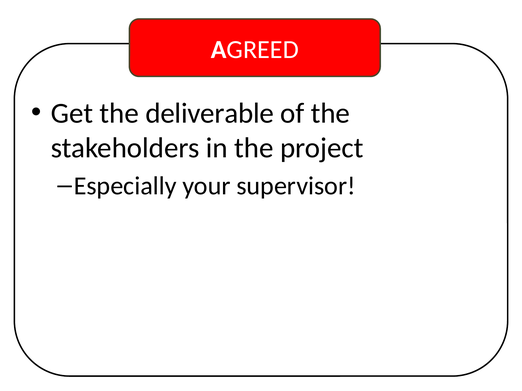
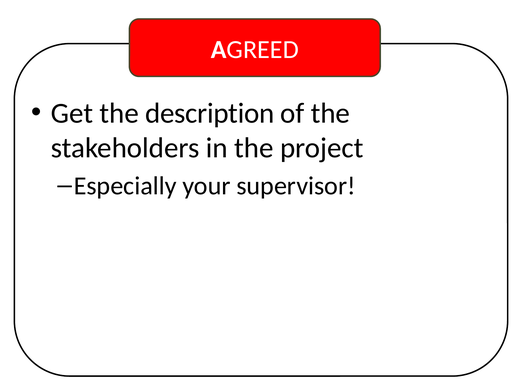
deliverable: deliverable -> description
